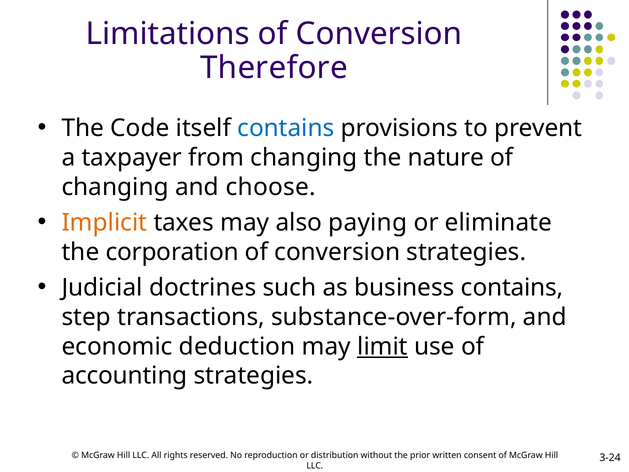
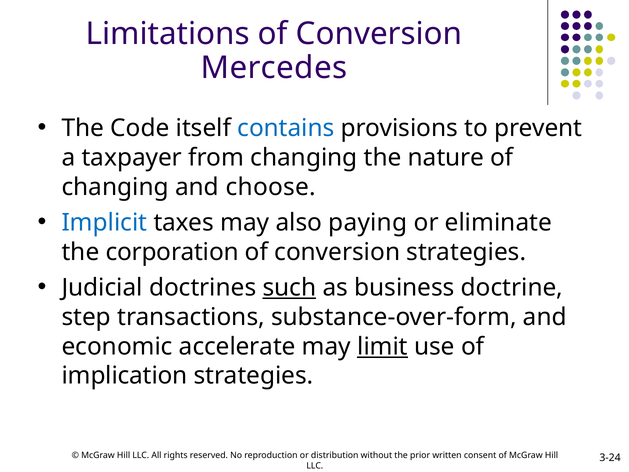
Therefore: Therefore -> Mercedes
Implicit colour: orange -> blue
such underline: none -> present
business contains: contains -> doctrine
deduction: deduction -> accelerate
accounting: accounting -> implication
